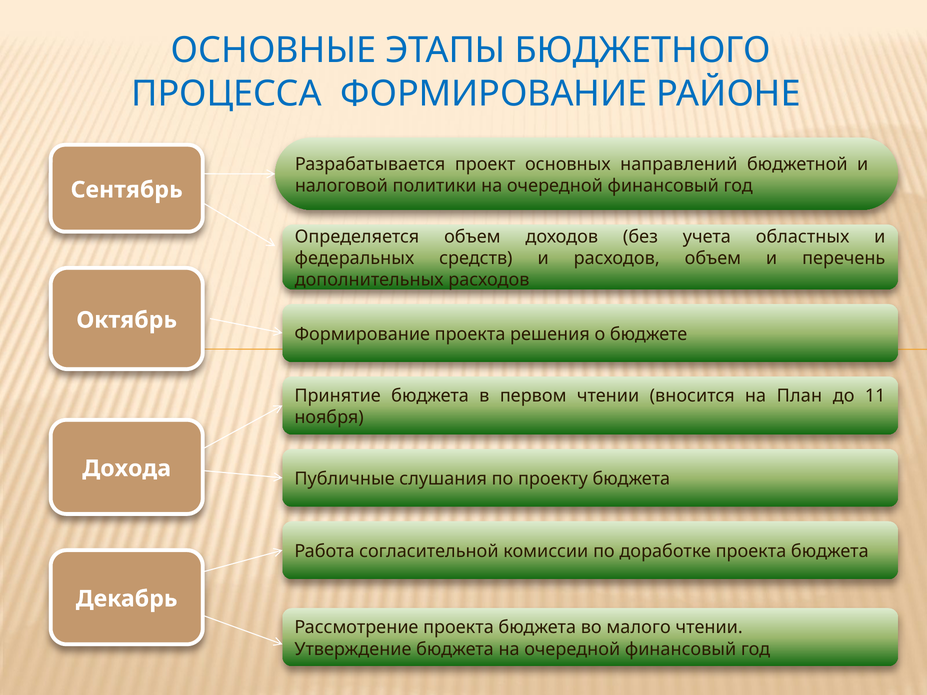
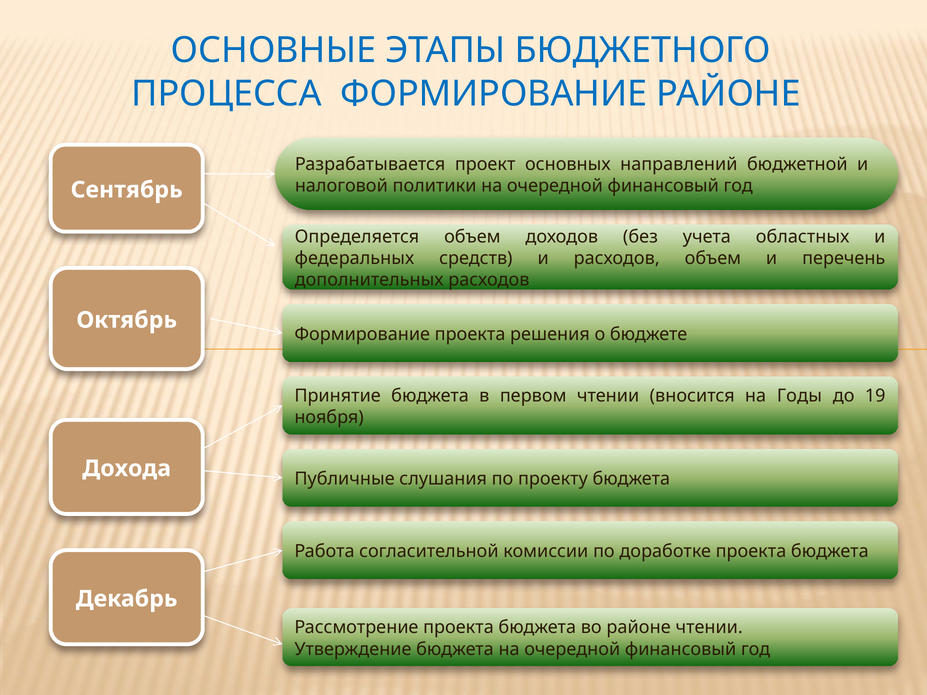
План: План -> Годы
11: 11 -> 19
во малого: малого -> районе
